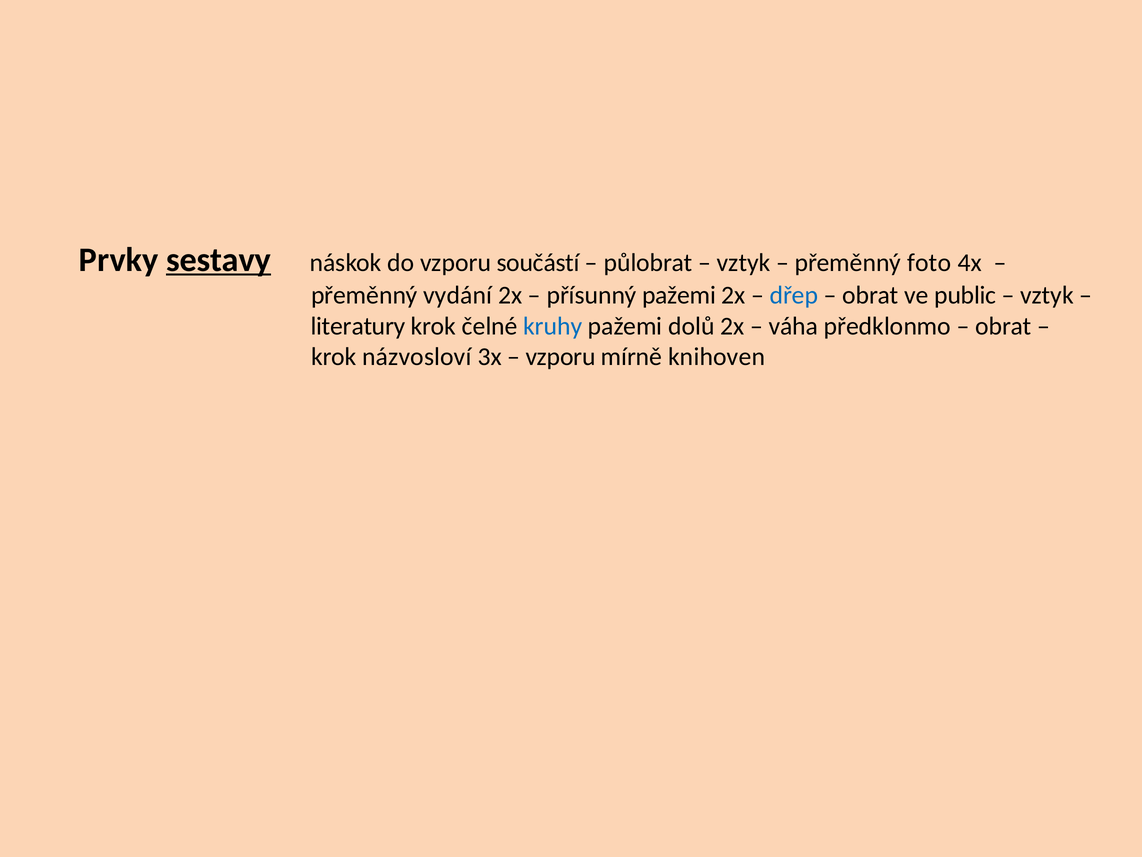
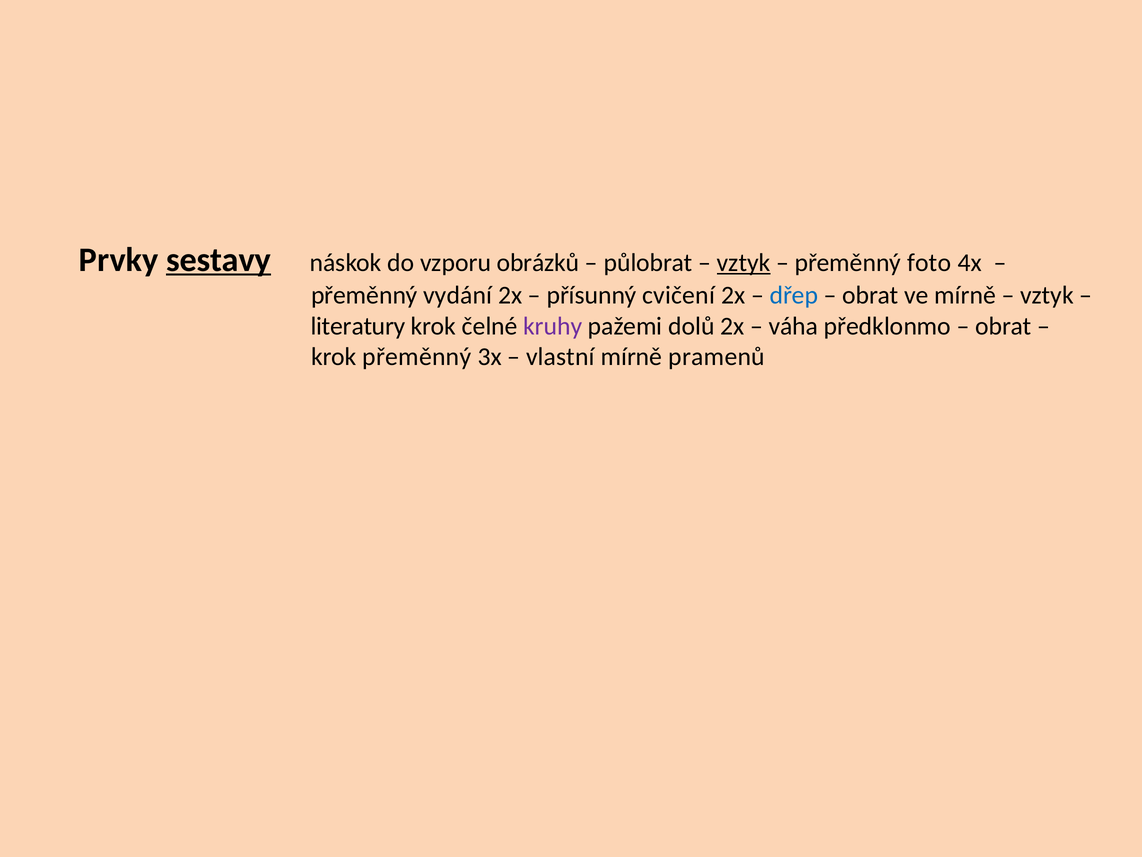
součástí: součástí -> obrázků
vztyk at (744, 263) underline: none -> present
přísunný pažemi: pažemi -> cvičení
ve public: public -> mírně
kruhy colour: blue -> purple
krok názvosloví: názvosloví -> přeměnný
vzporu at (561, 357): vzporu -> vlastní
knihoven: knihoven -> pramenů
